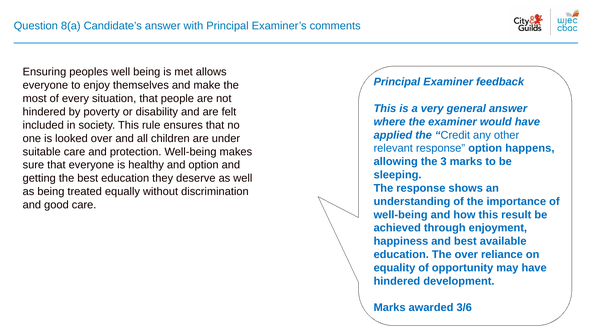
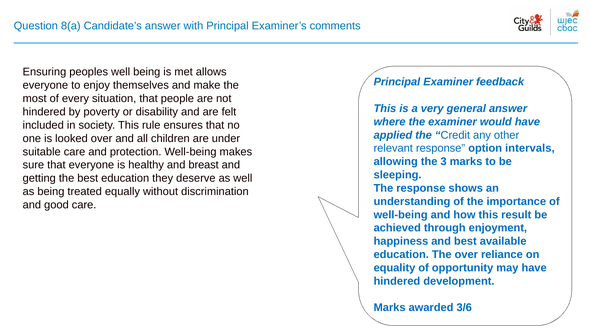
happens: happens -> intervals
and option: option -> breast
